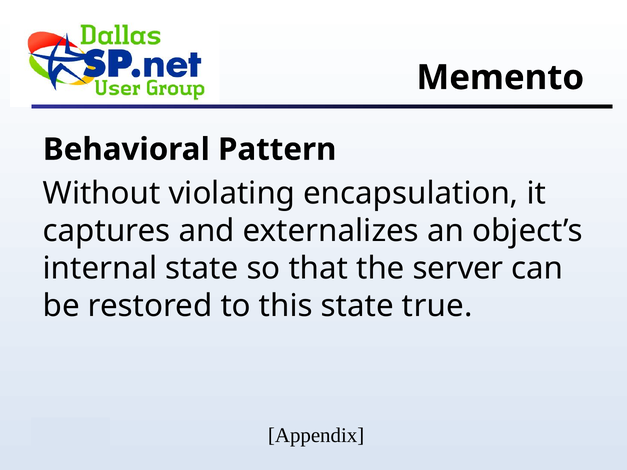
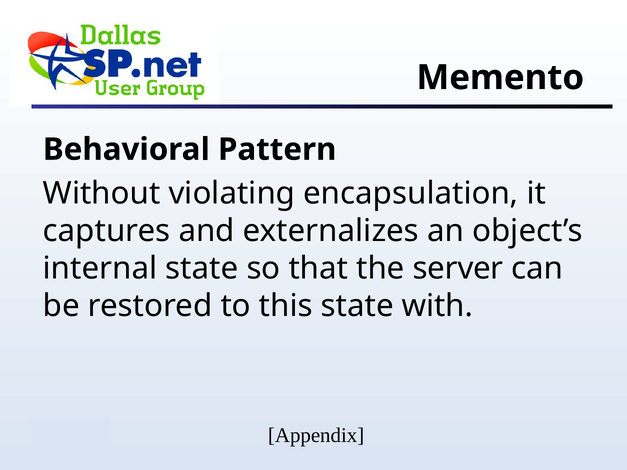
true: true -> with
